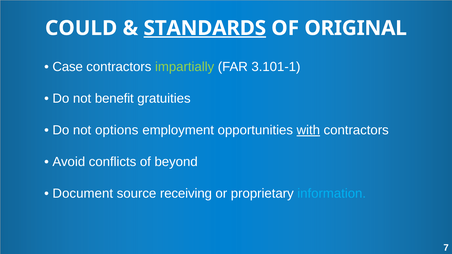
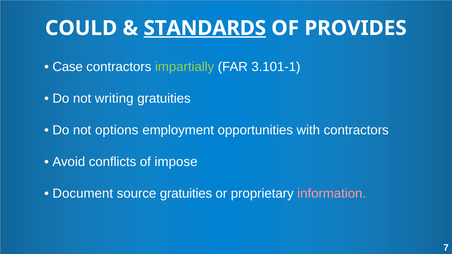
ORIGINAL: ORIGINAL -> PROVIDES
benefit: benefit -> writing
with underline: present -> none
beyond: beyond -> impose
source receiving: receiving -> gratuities
information colour: light blue -> pink
